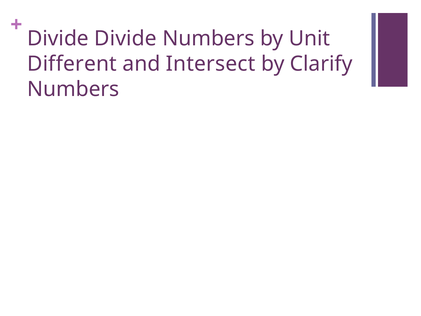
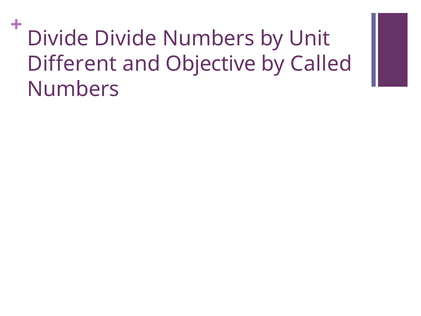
Intersect: Intersect -> Objective
Clarify: Clarify -> Called
